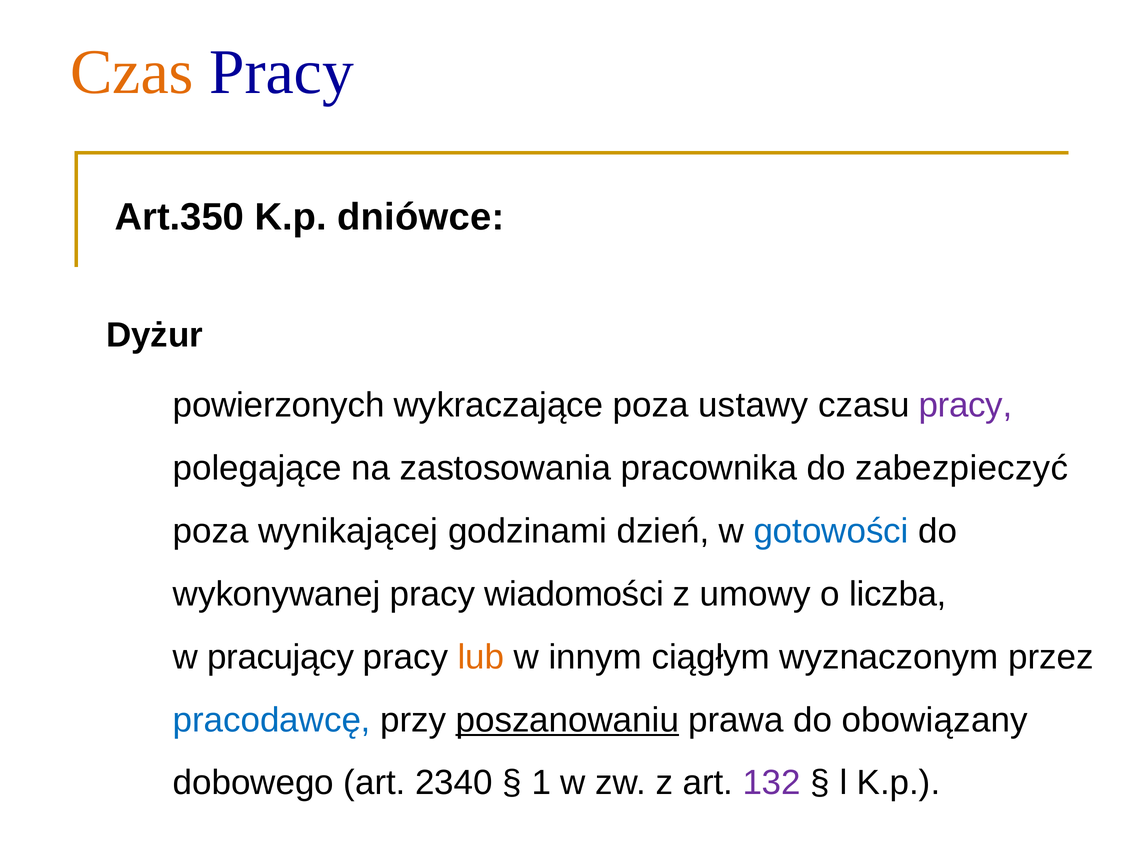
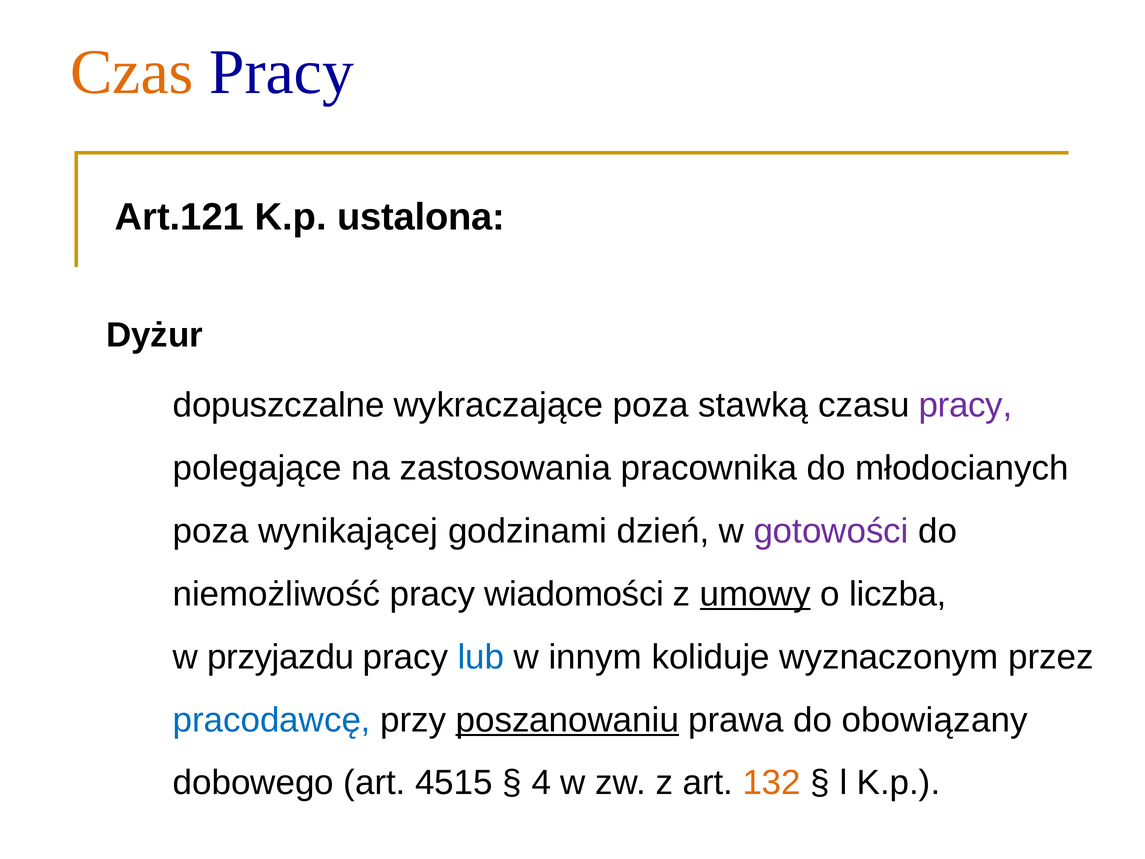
Art.350: Art.350 -> Art.121
dniówce: dniówce -> ustalona
powierzonych: powierzonych -> dopuszczalne
ustawy: ustawy -> stawką
zabezpieczyć: zabezpieczyć -> młodocianych
gotowości colour: blue -> purple
wykonywanej: wykonywanej -> niemożliwość
umowy underline: none -> present
pracujący: pracujący -> przyjazdu
lub colour: orange -> blue
ciągłym: ciągłym -> koliduje
2340: 2340 -> 4515
1: 1 -> 4
132 colour: purple -> orange
